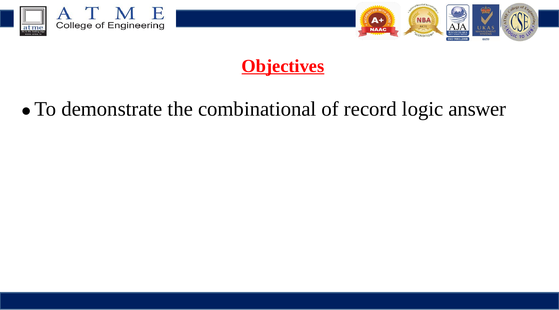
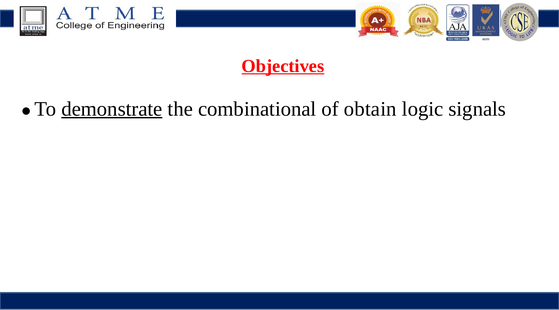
demonstrate underline: none -> present
record: record -> obtain
answer: answer -> signals
